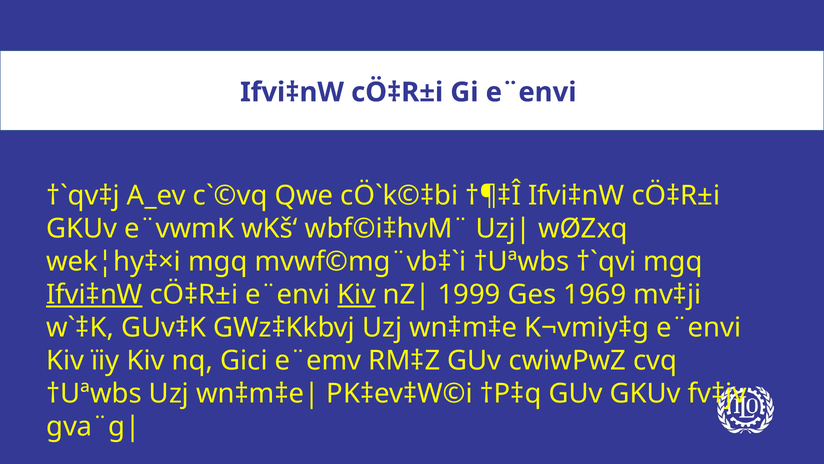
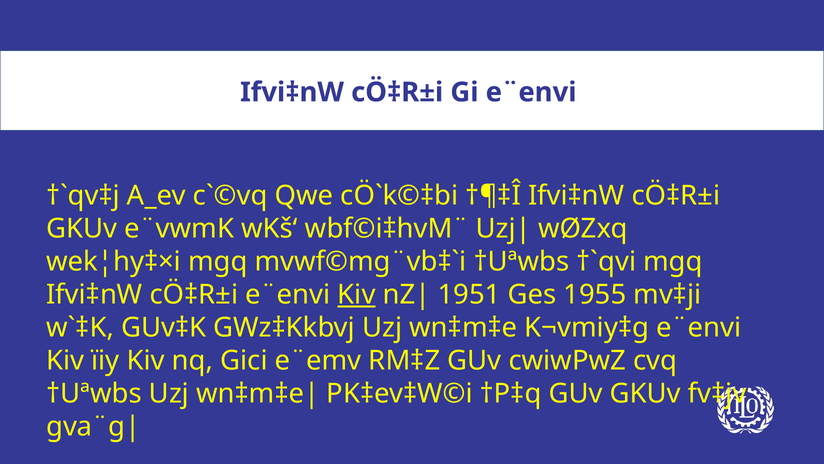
Ifvi‡nW at (94, 294) underline: present -> none
1999: 1999 -> 1951
1969: 1969 -> 1955
